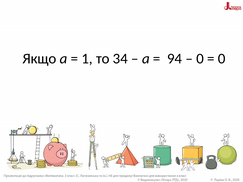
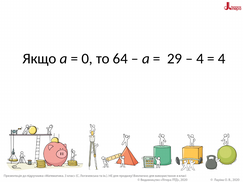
1: 1 -> 0
34: 34 -> 64
94: 94 -> 29
0 at (200, 59): 0 -> 4
0 at (222, 59): 0 -> 4
